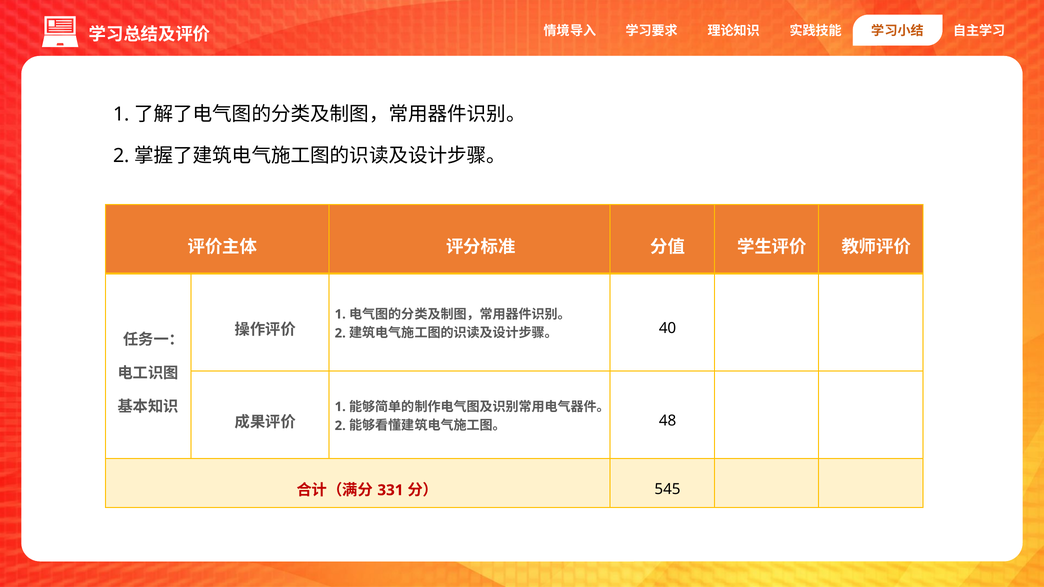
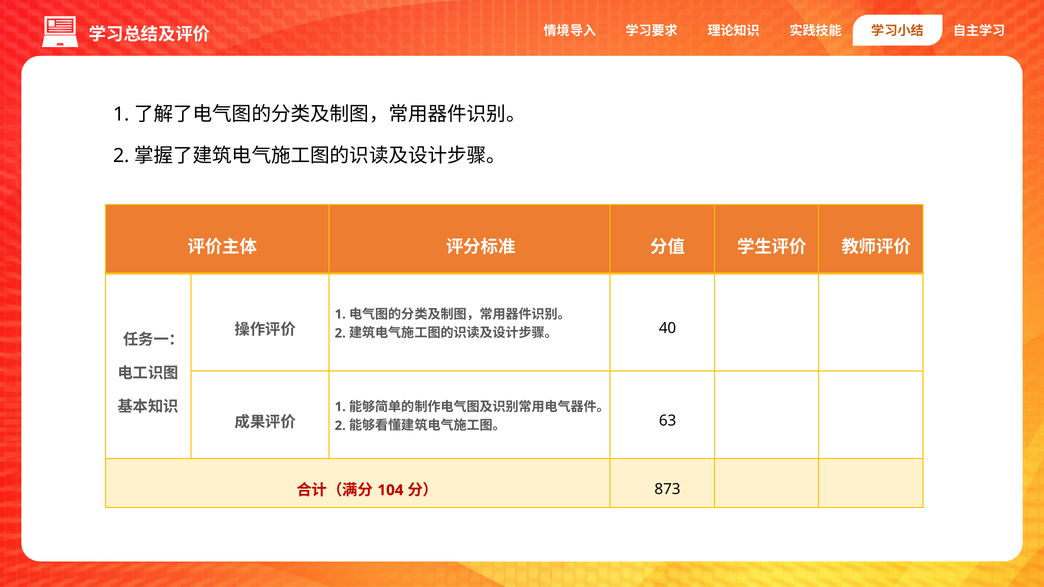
48: 48 -> 63
331: 331 -> 104
545: 545 -> 873
